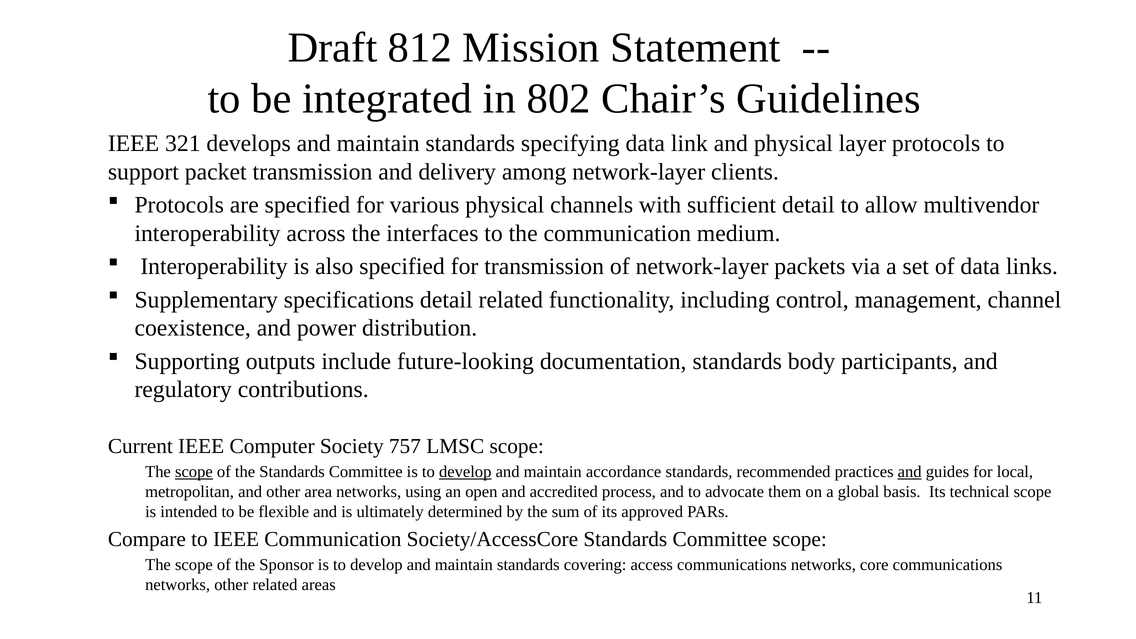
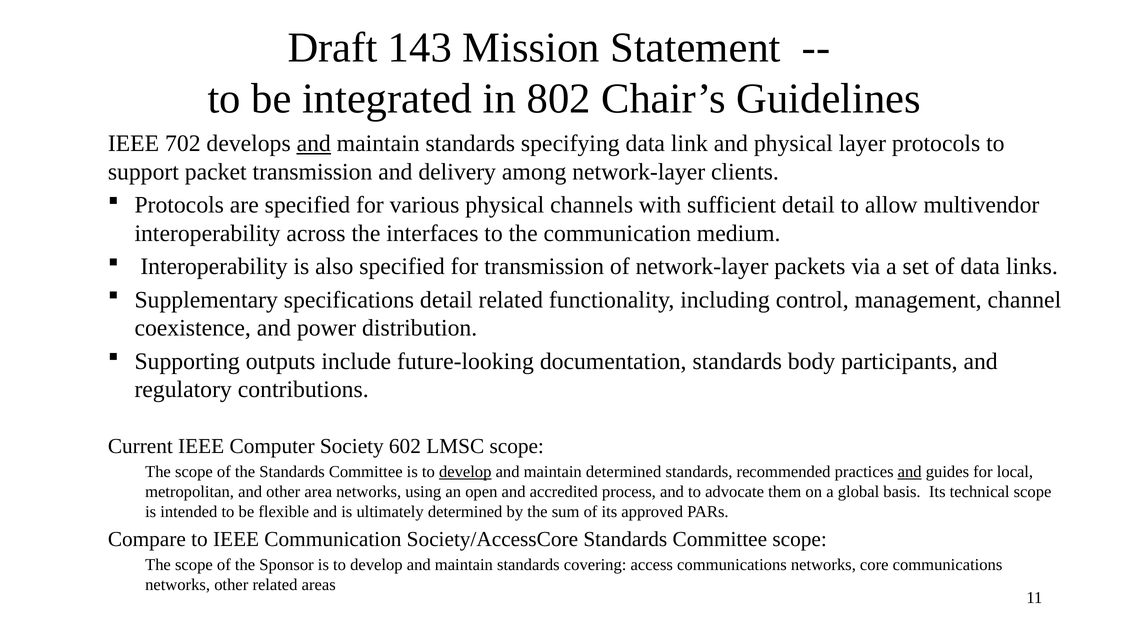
812: 812 -> 143
321: 321 -> 702
and at (314, 143) underline: none -> present
757: 757 -> 602
scope at (194, 472) underline: present -> none
maintain accordance: accordance -> determined
